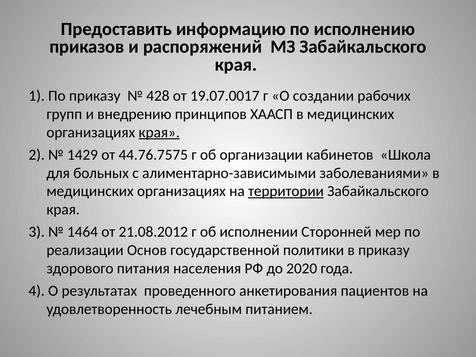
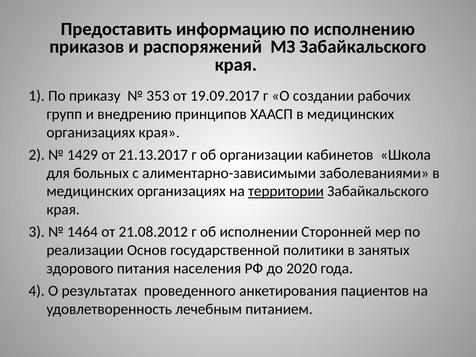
428: 428 -> 353
19.07.0017: 19.07.0017 -> 19.09.2017
края at (159, 132) underline: present -> none
44.76.7575: 44.76.7575 -> 21.13.2017
в приказу: приказу -> занятых
